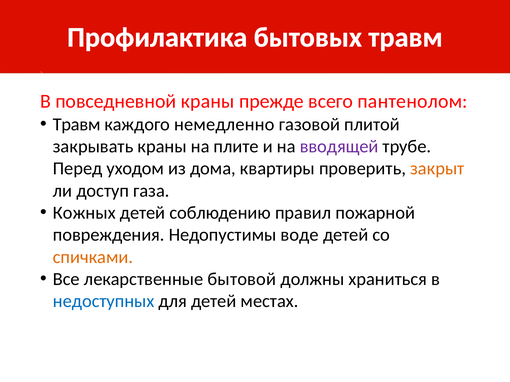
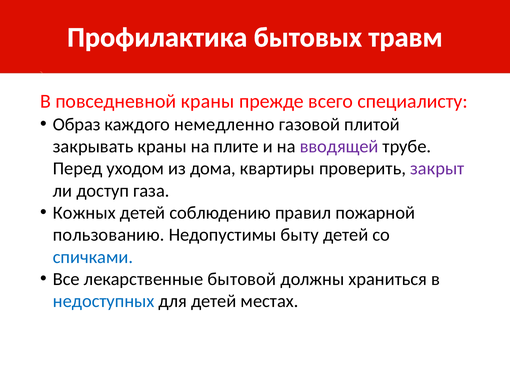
пантенолом: пантенолом -> специалисту
Травм at (77, 124): Травм -> Образ
закрыт colour: orange -> purple
повреждения: повреждения -> пользованию
воде: воде -> быту
спичками colour: orange -> blue
